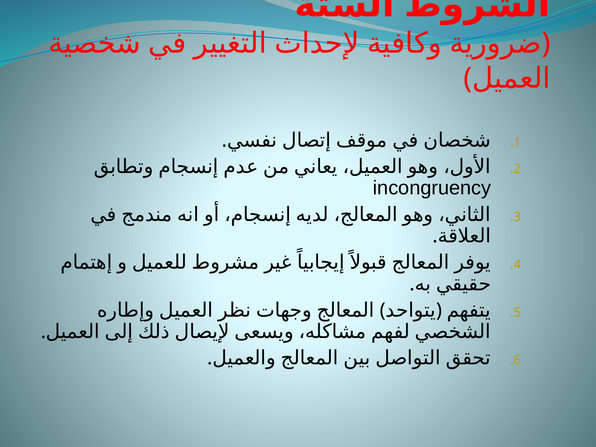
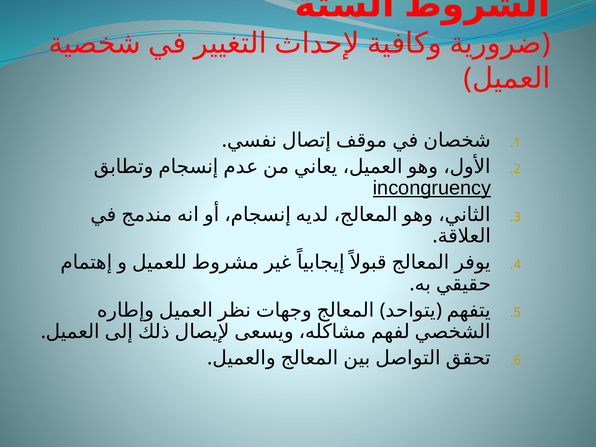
incongruency underline: none -> present
